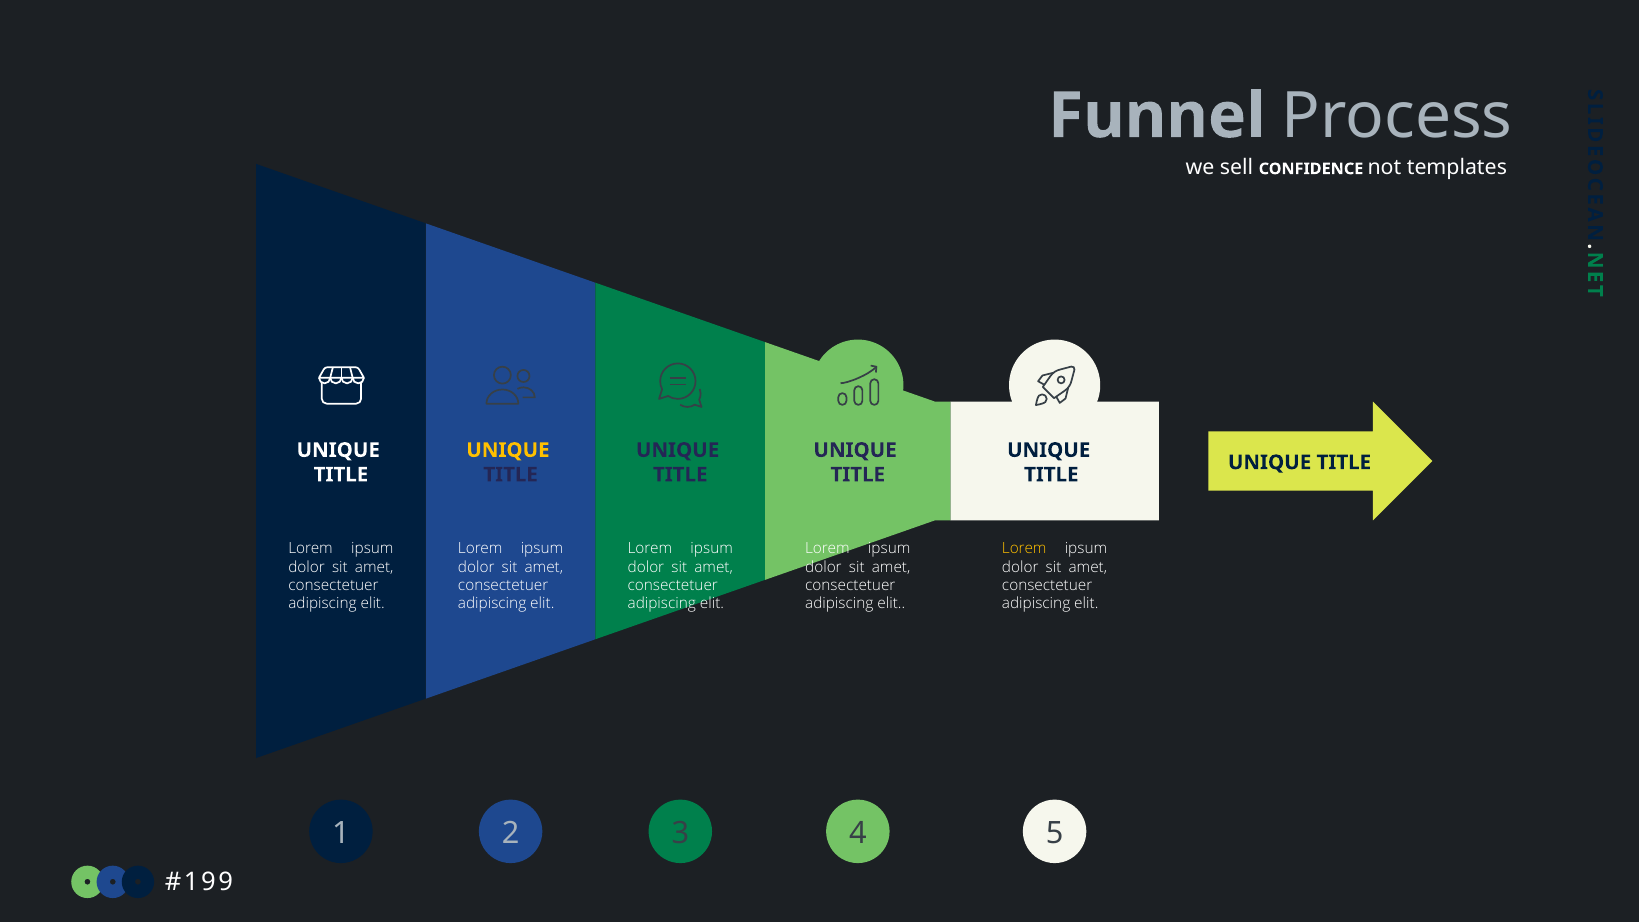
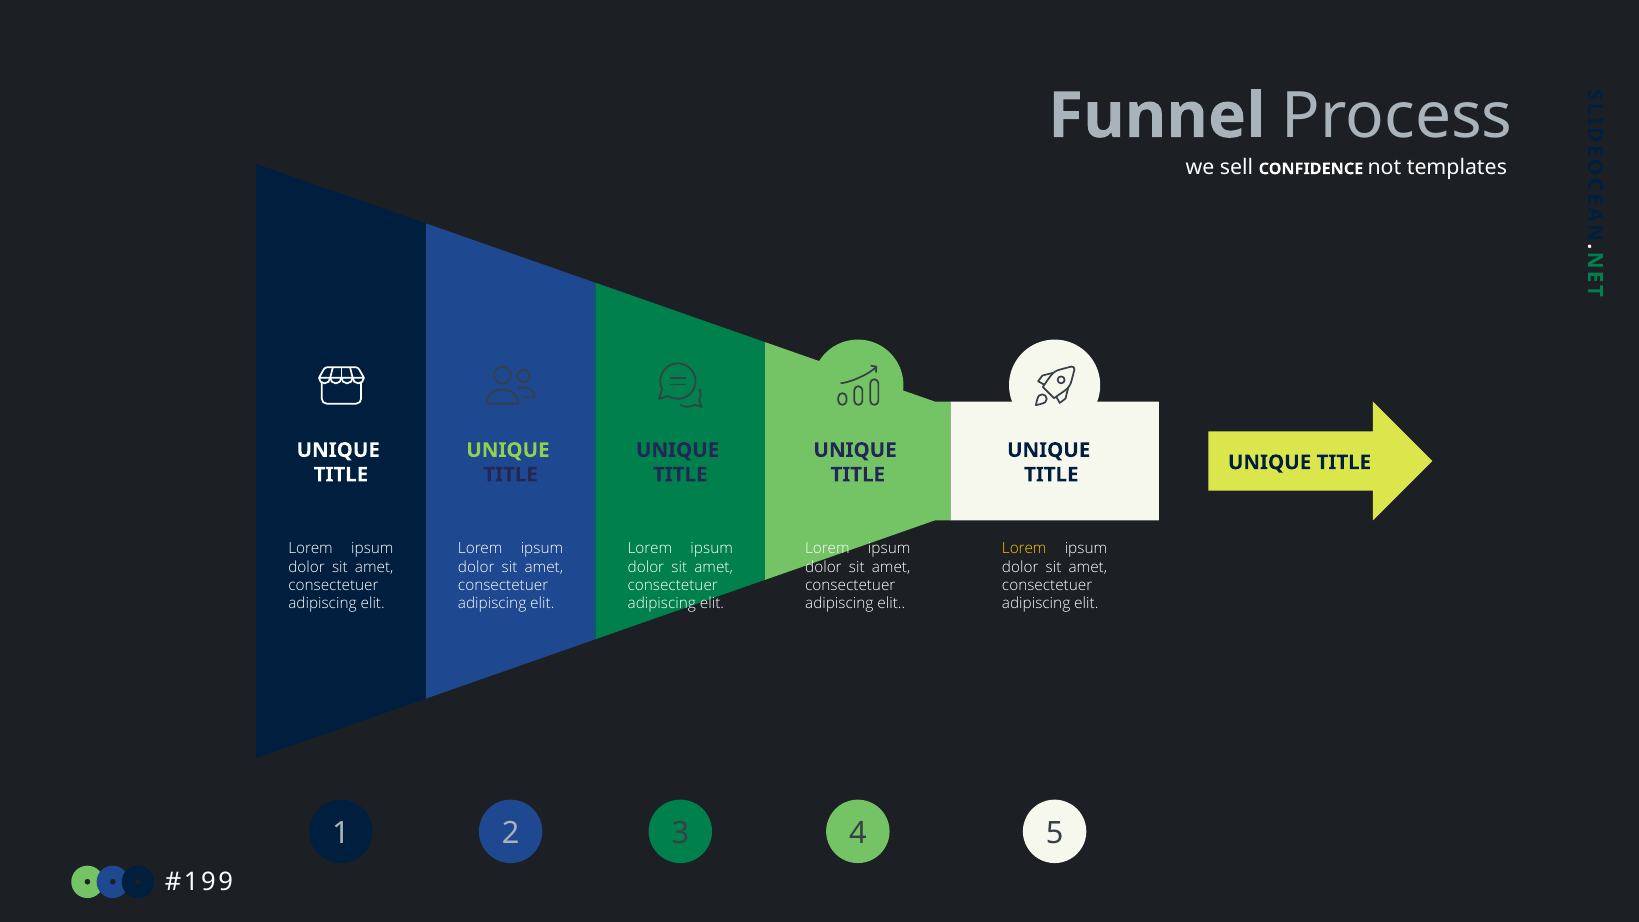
UNIQUE at (508, 450) colour: yellow -> light green
